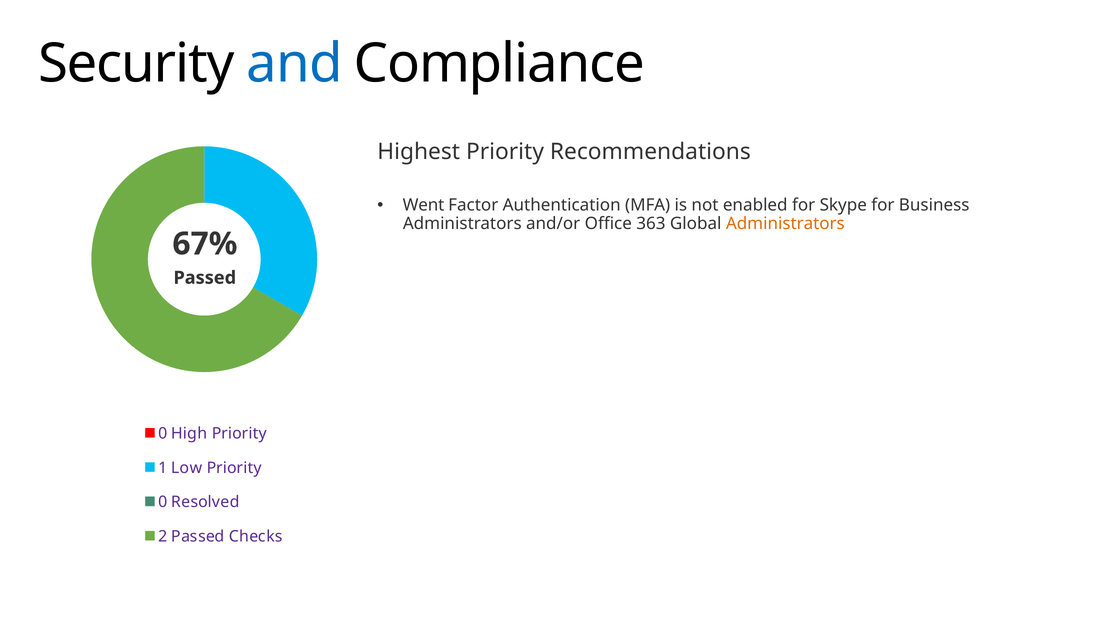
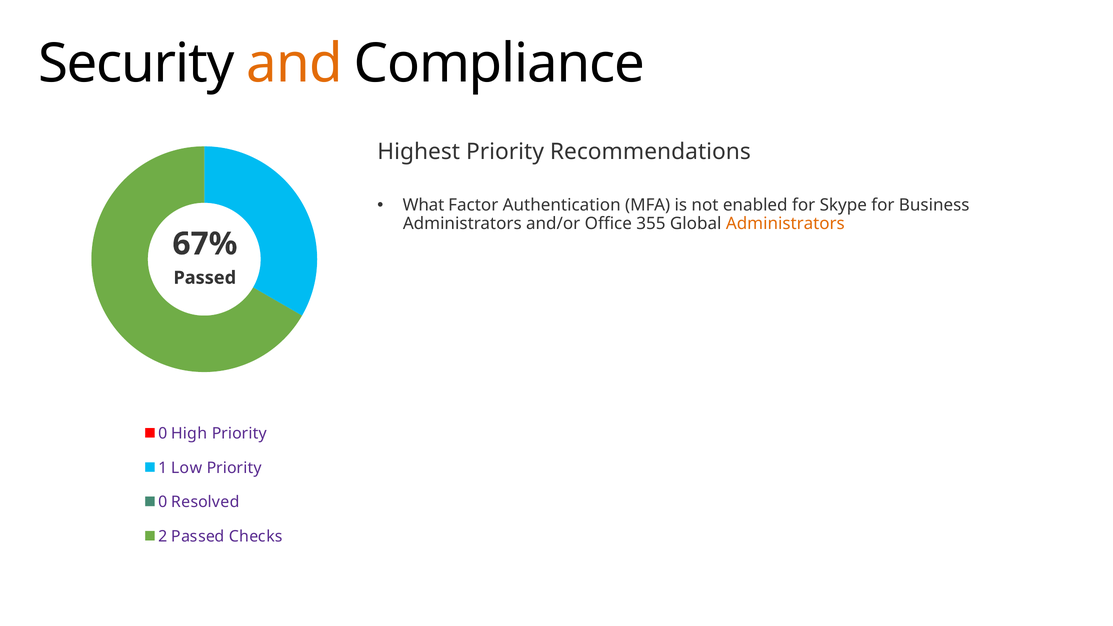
and colour: blue -> orange
Went: Went -> What
363: 363 -> 355
